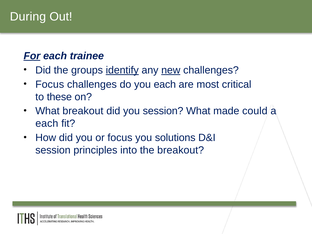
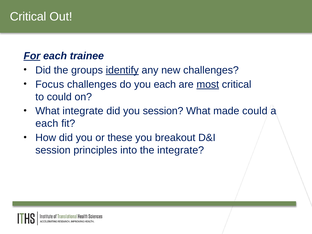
During at (28, 17): During -> Critical
new underline: present -> none
most underline: none -> present
to these: these -> could
What breakout: breakout -> integrate
or focus: focus -> these
solutions: solutions -> breakout
the breakout: breakout -> integrate
